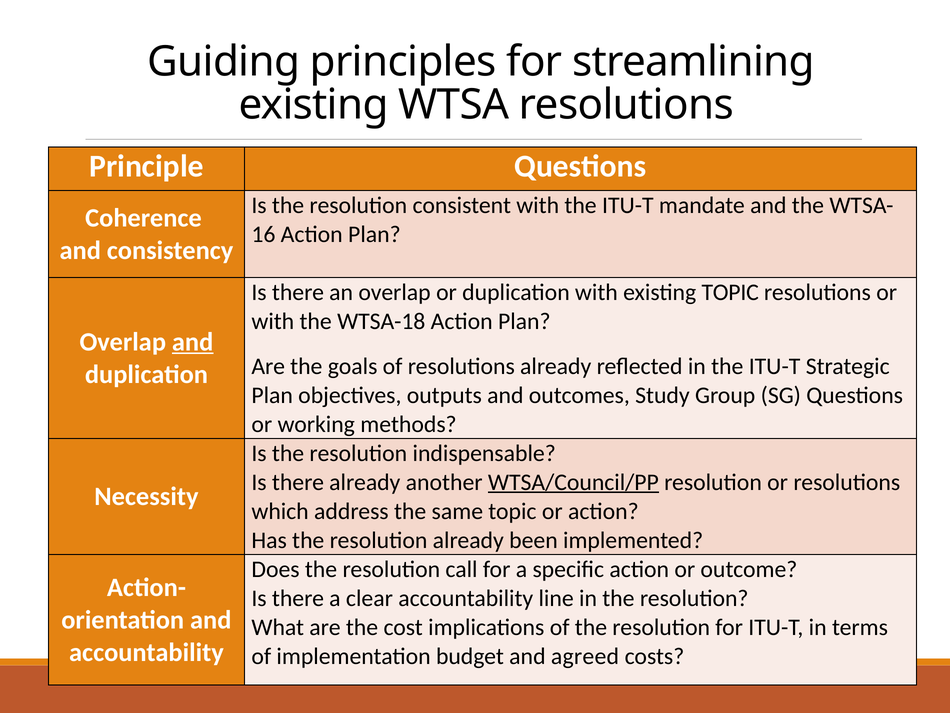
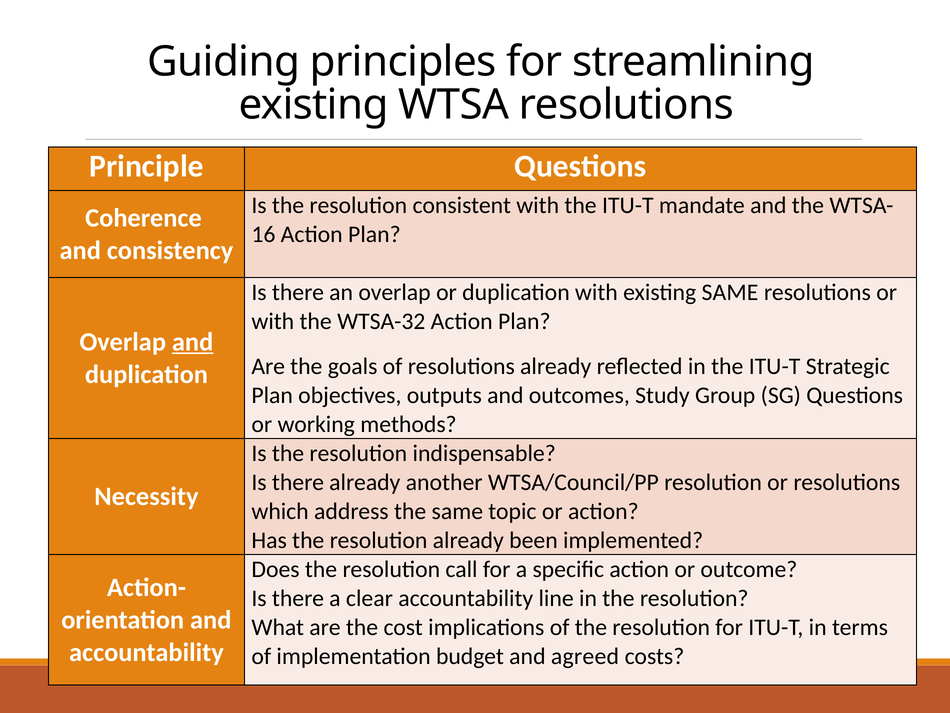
existing TOPIC: TOPIC -> SAME
WTSA-18: WTSA-18 -> WTSA-32
WTSA/Council/PP underline: present -> none
